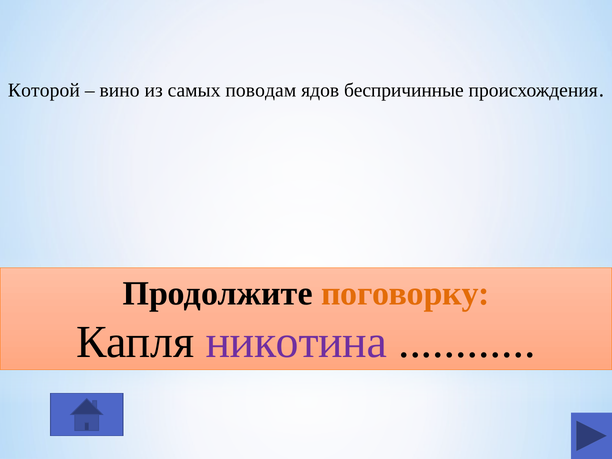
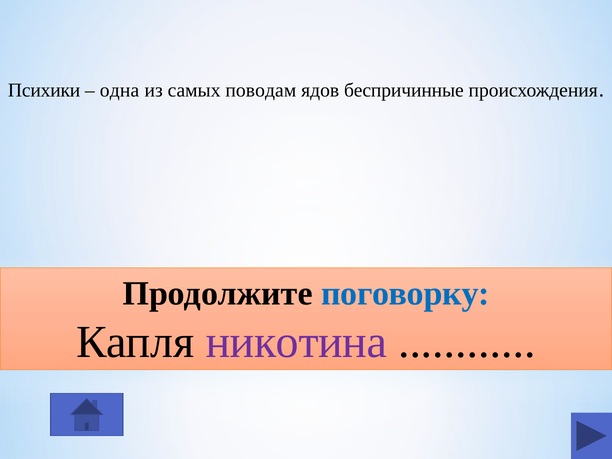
Которой: Которой -> Психики
вино: вино -> одна
поговорку colour: orange -> blue
